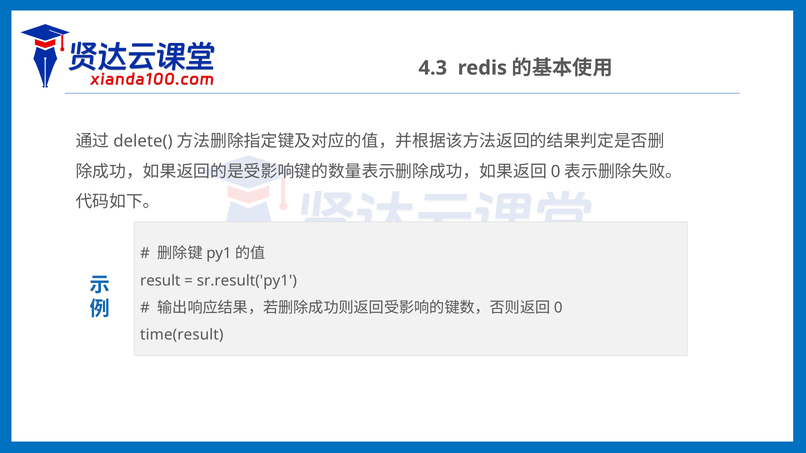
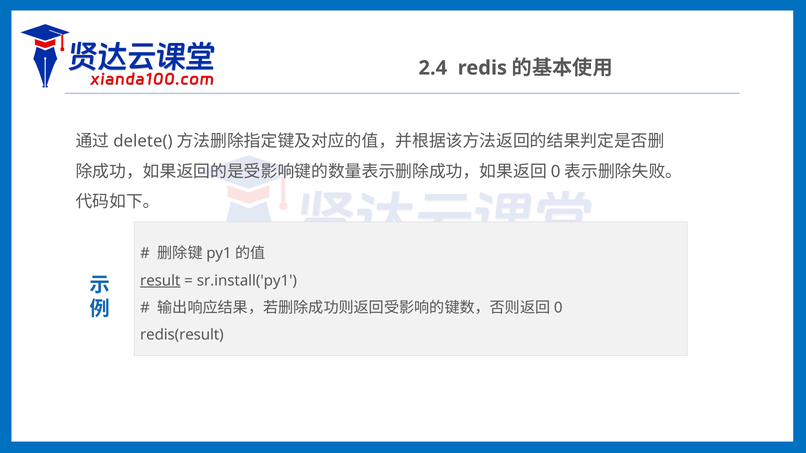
4.3: 4.3 -> 2.4
result underline: none -> present
sr.result('py1: sr.result('py1 -> sr.install('py1
time(result: time(result -> redis(result
